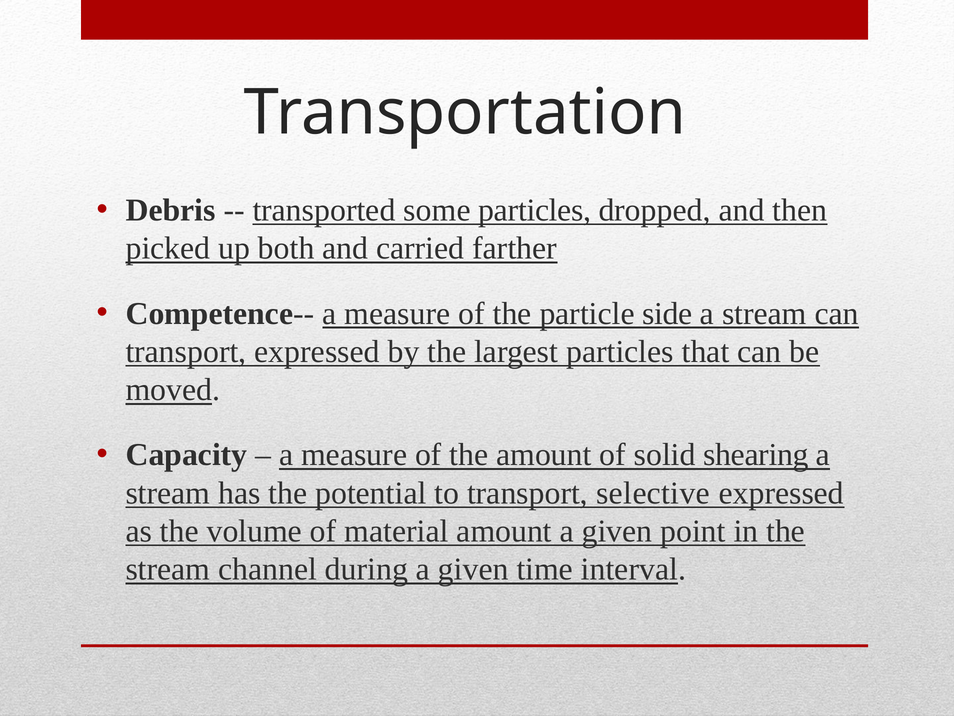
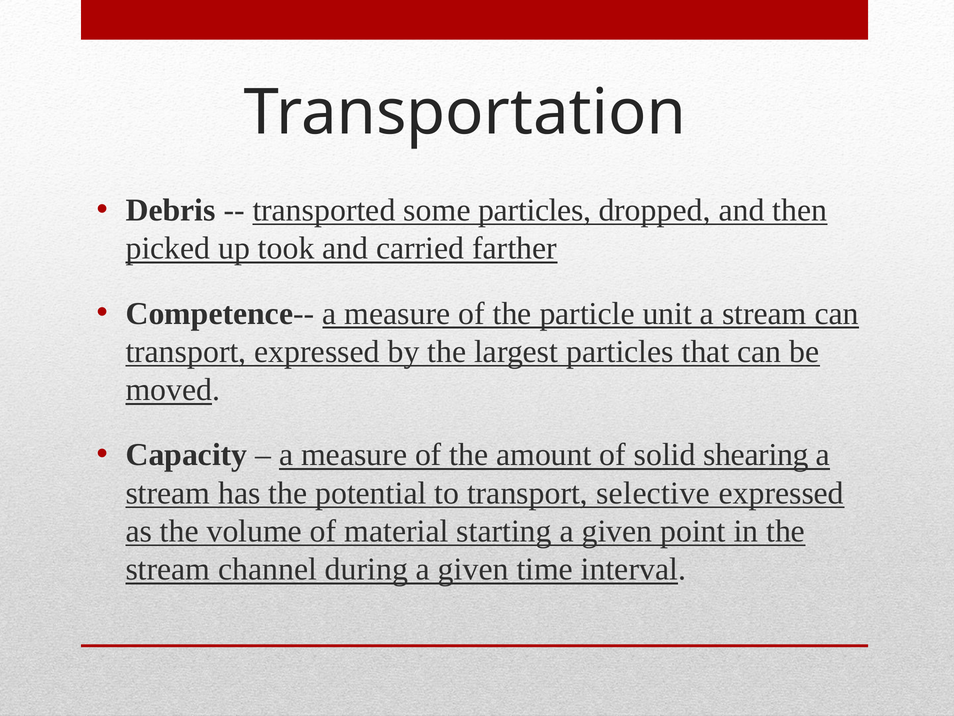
both: both -> took
side: side -> unit
material amount: amount -> starting
